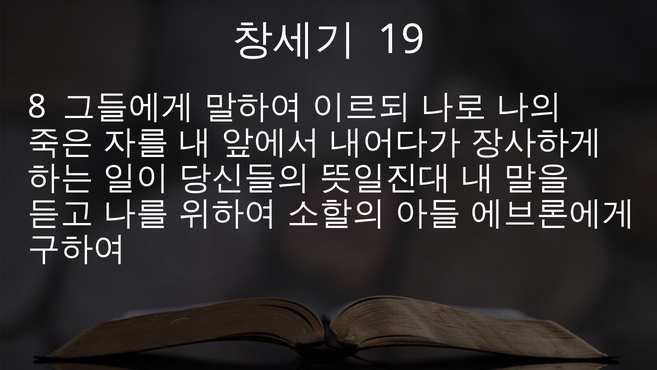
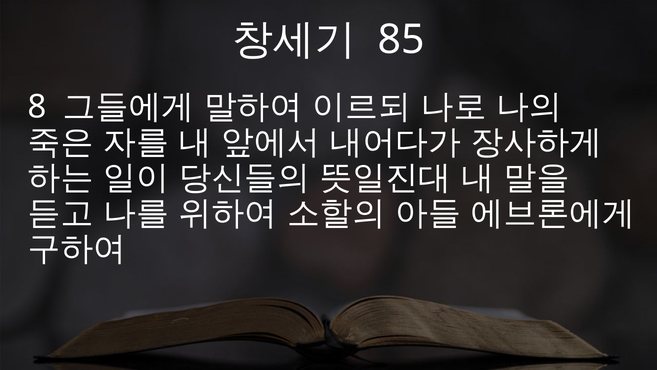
19: 19 -> 85
